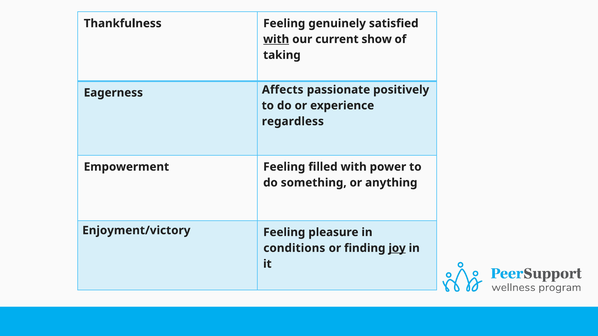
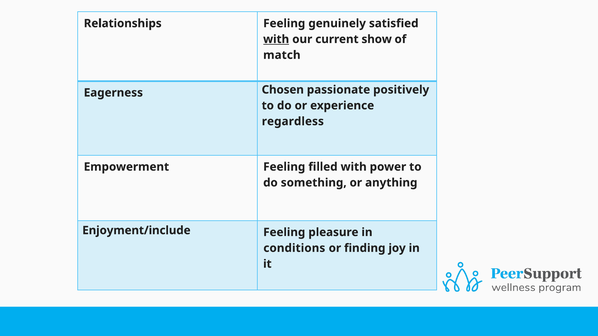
Thankfulness: Thankfulness -> Relationships
taking: taking -> match
Affects: Affects -> Chosen
Enjoyment/victory: Enjoyment/victory -> Enjoyment/include
joy underline: present -> none
